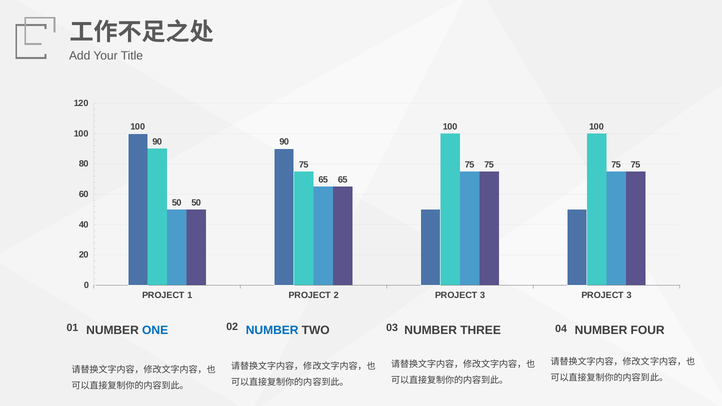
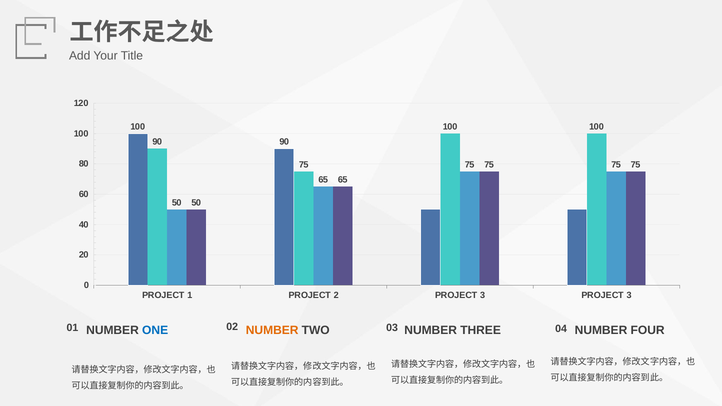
NUMBER at (272, 330) colour: blue -> orange
